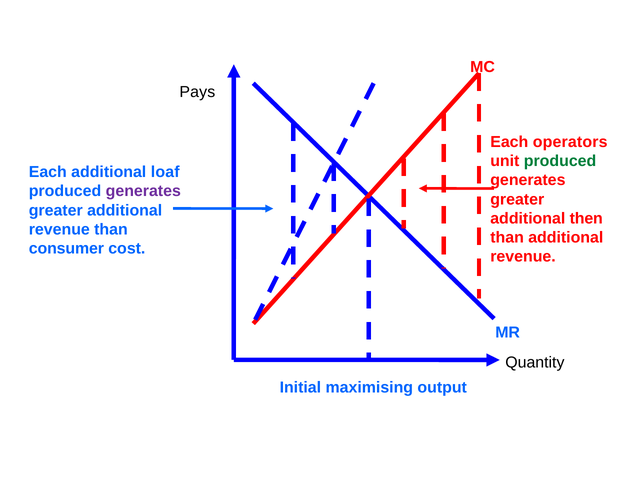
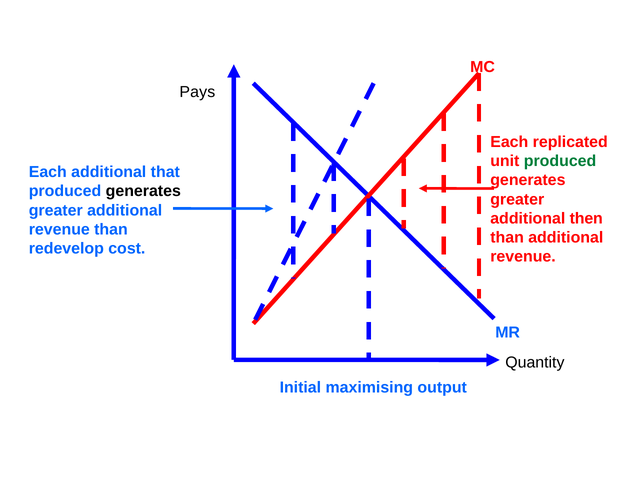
operators: operators -> replicated
loaf: loaf -> that
generates at (143, 192) colour: purple -> black
consumer: consumer -> redevelop
